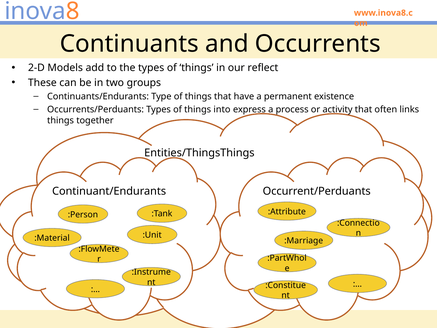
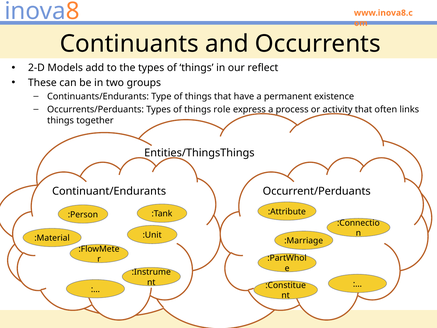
into: into -> role
